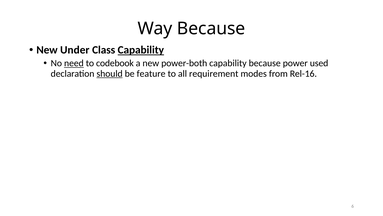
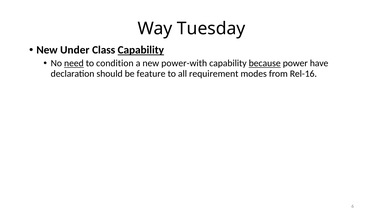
Way Because: Because -> Tuesday
codebook: codebook -> condition
power-both: power-both -> power-with
because at (265, 63) underline: none -> present
used: used -> have
should underline: present -> none
